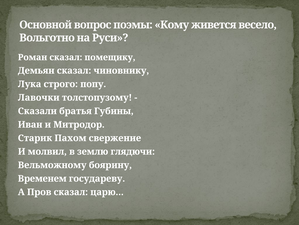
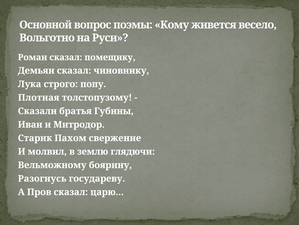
Лавочки: Лавочки -> Плотная
Временем: Временем -> Разогнусь
